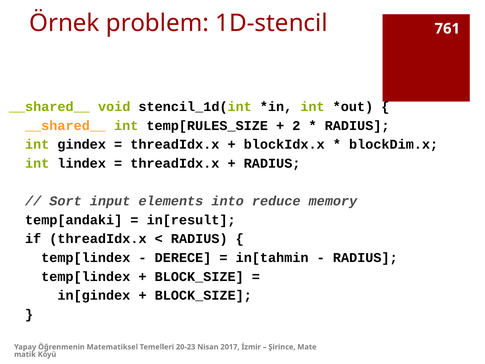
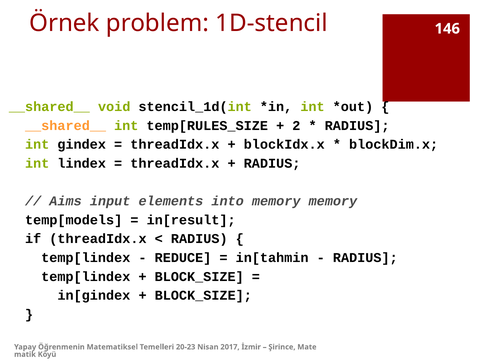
761: 761 -> 146
Sort: Sort -> Aims
into reduce: reduce -> memory
temp[andaki: temp[andaki -> temp[models
DERECE: DERECE -> REDUCE
